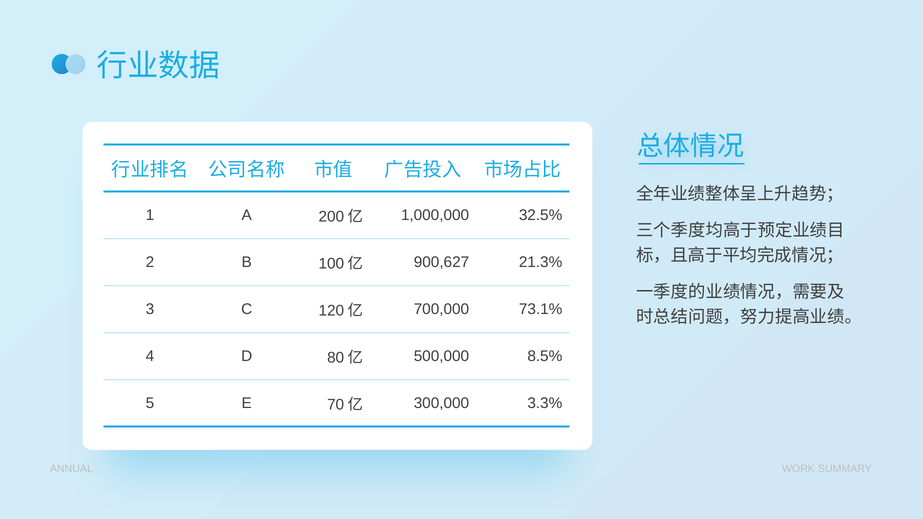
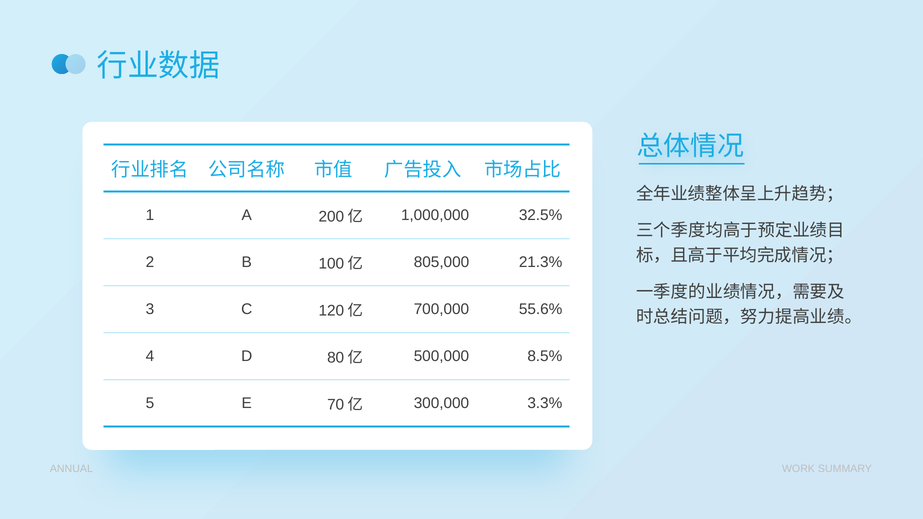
900,627: 900,627 -> 805,000
73.1%: 73.1% -> 55.6%
